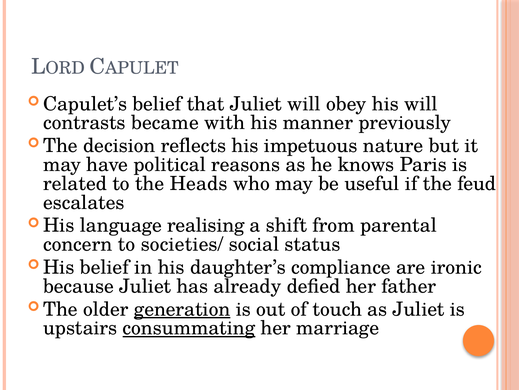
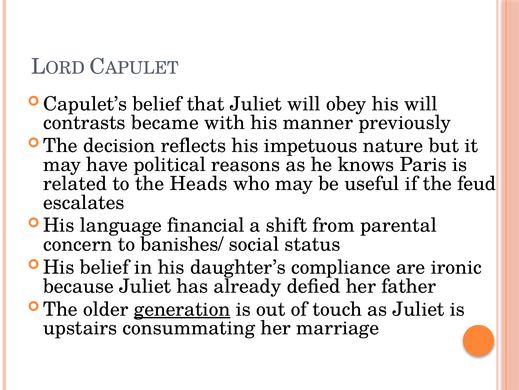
realising: realising -> financial
societies/: societies/ -> banishes/
consummating underline: present -> none
